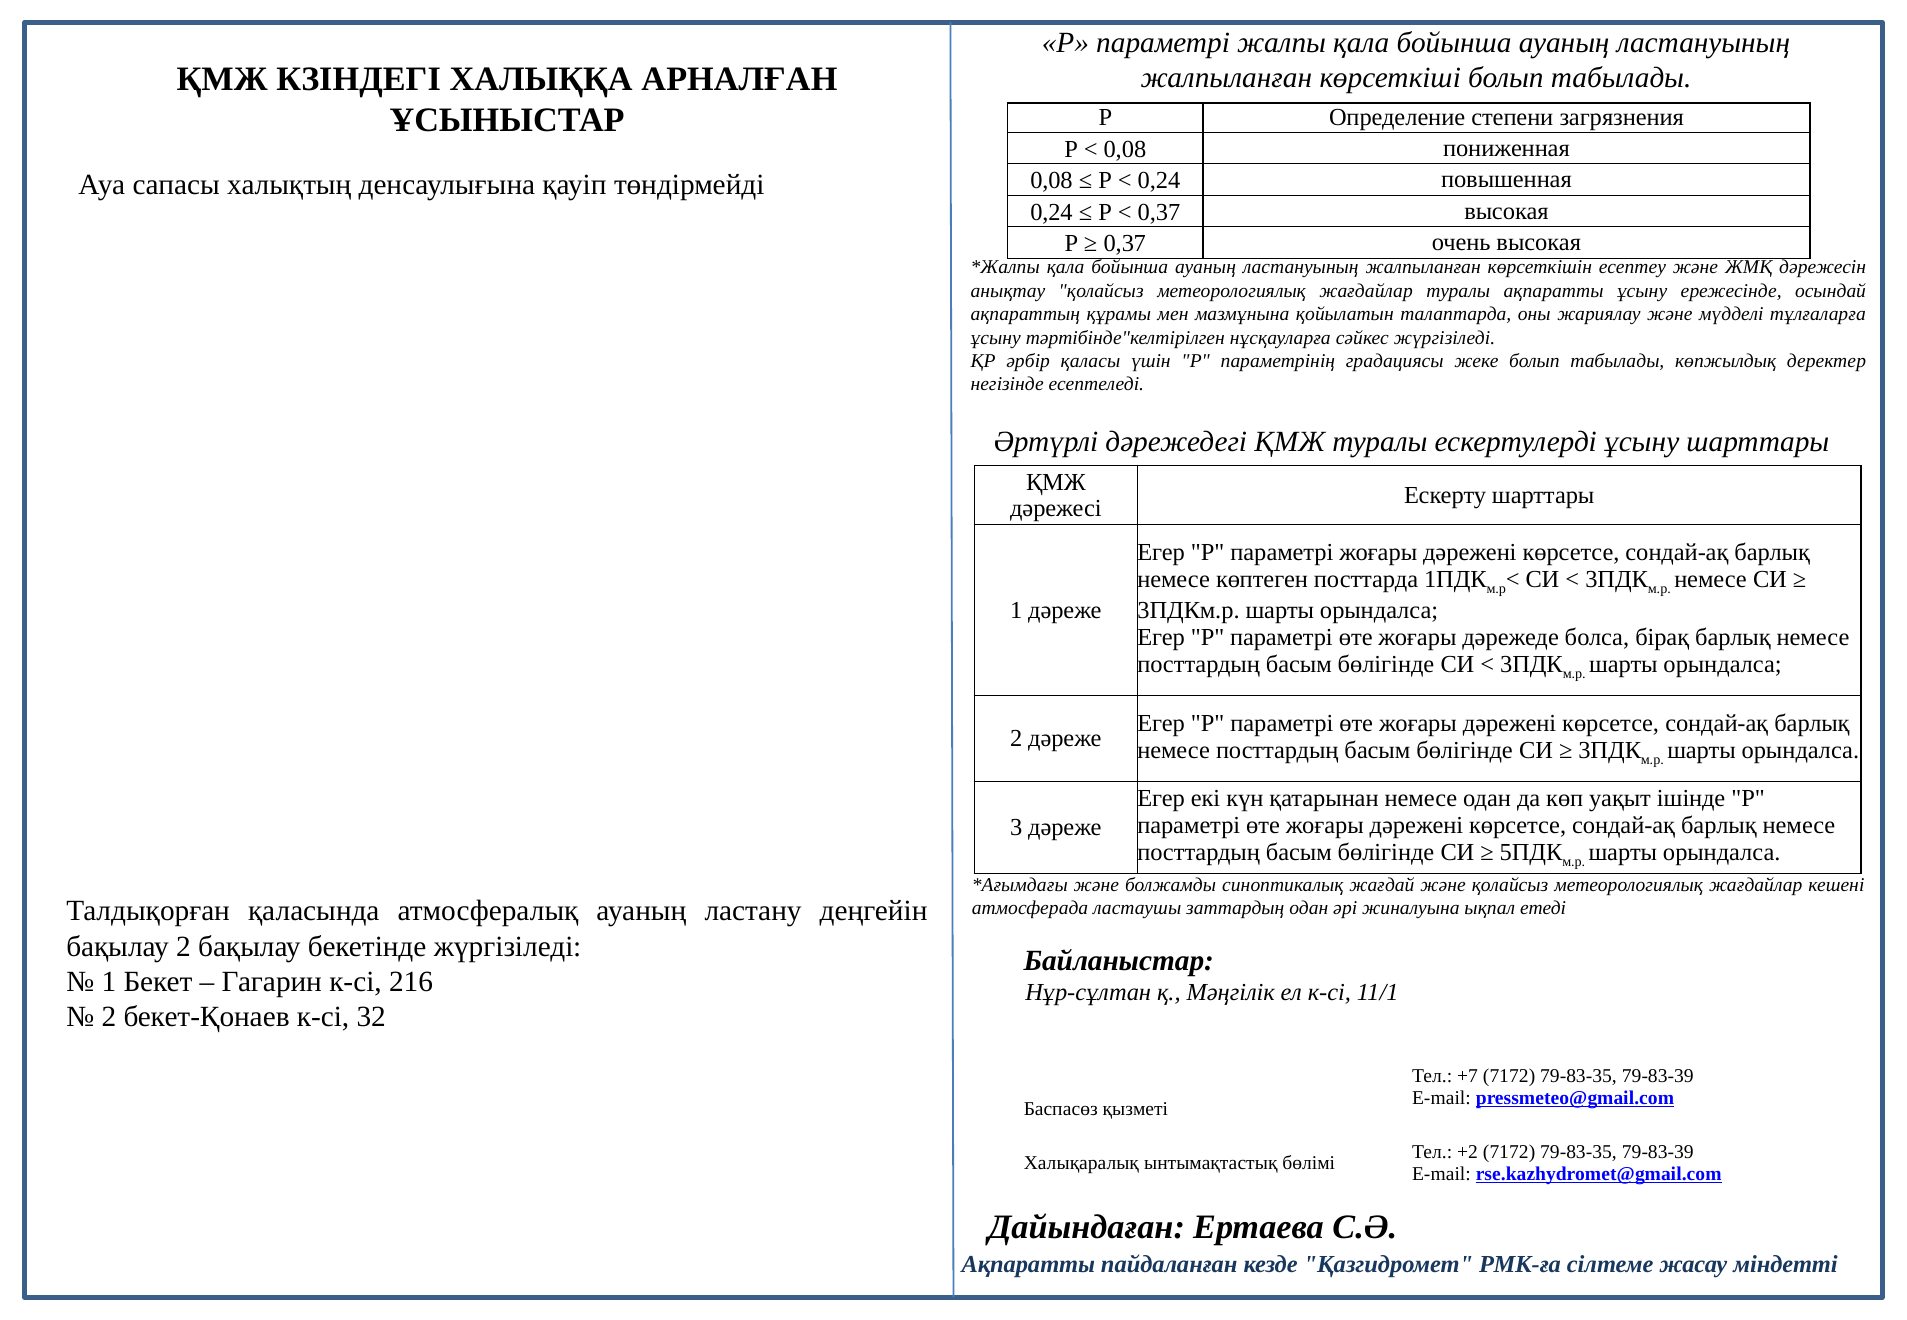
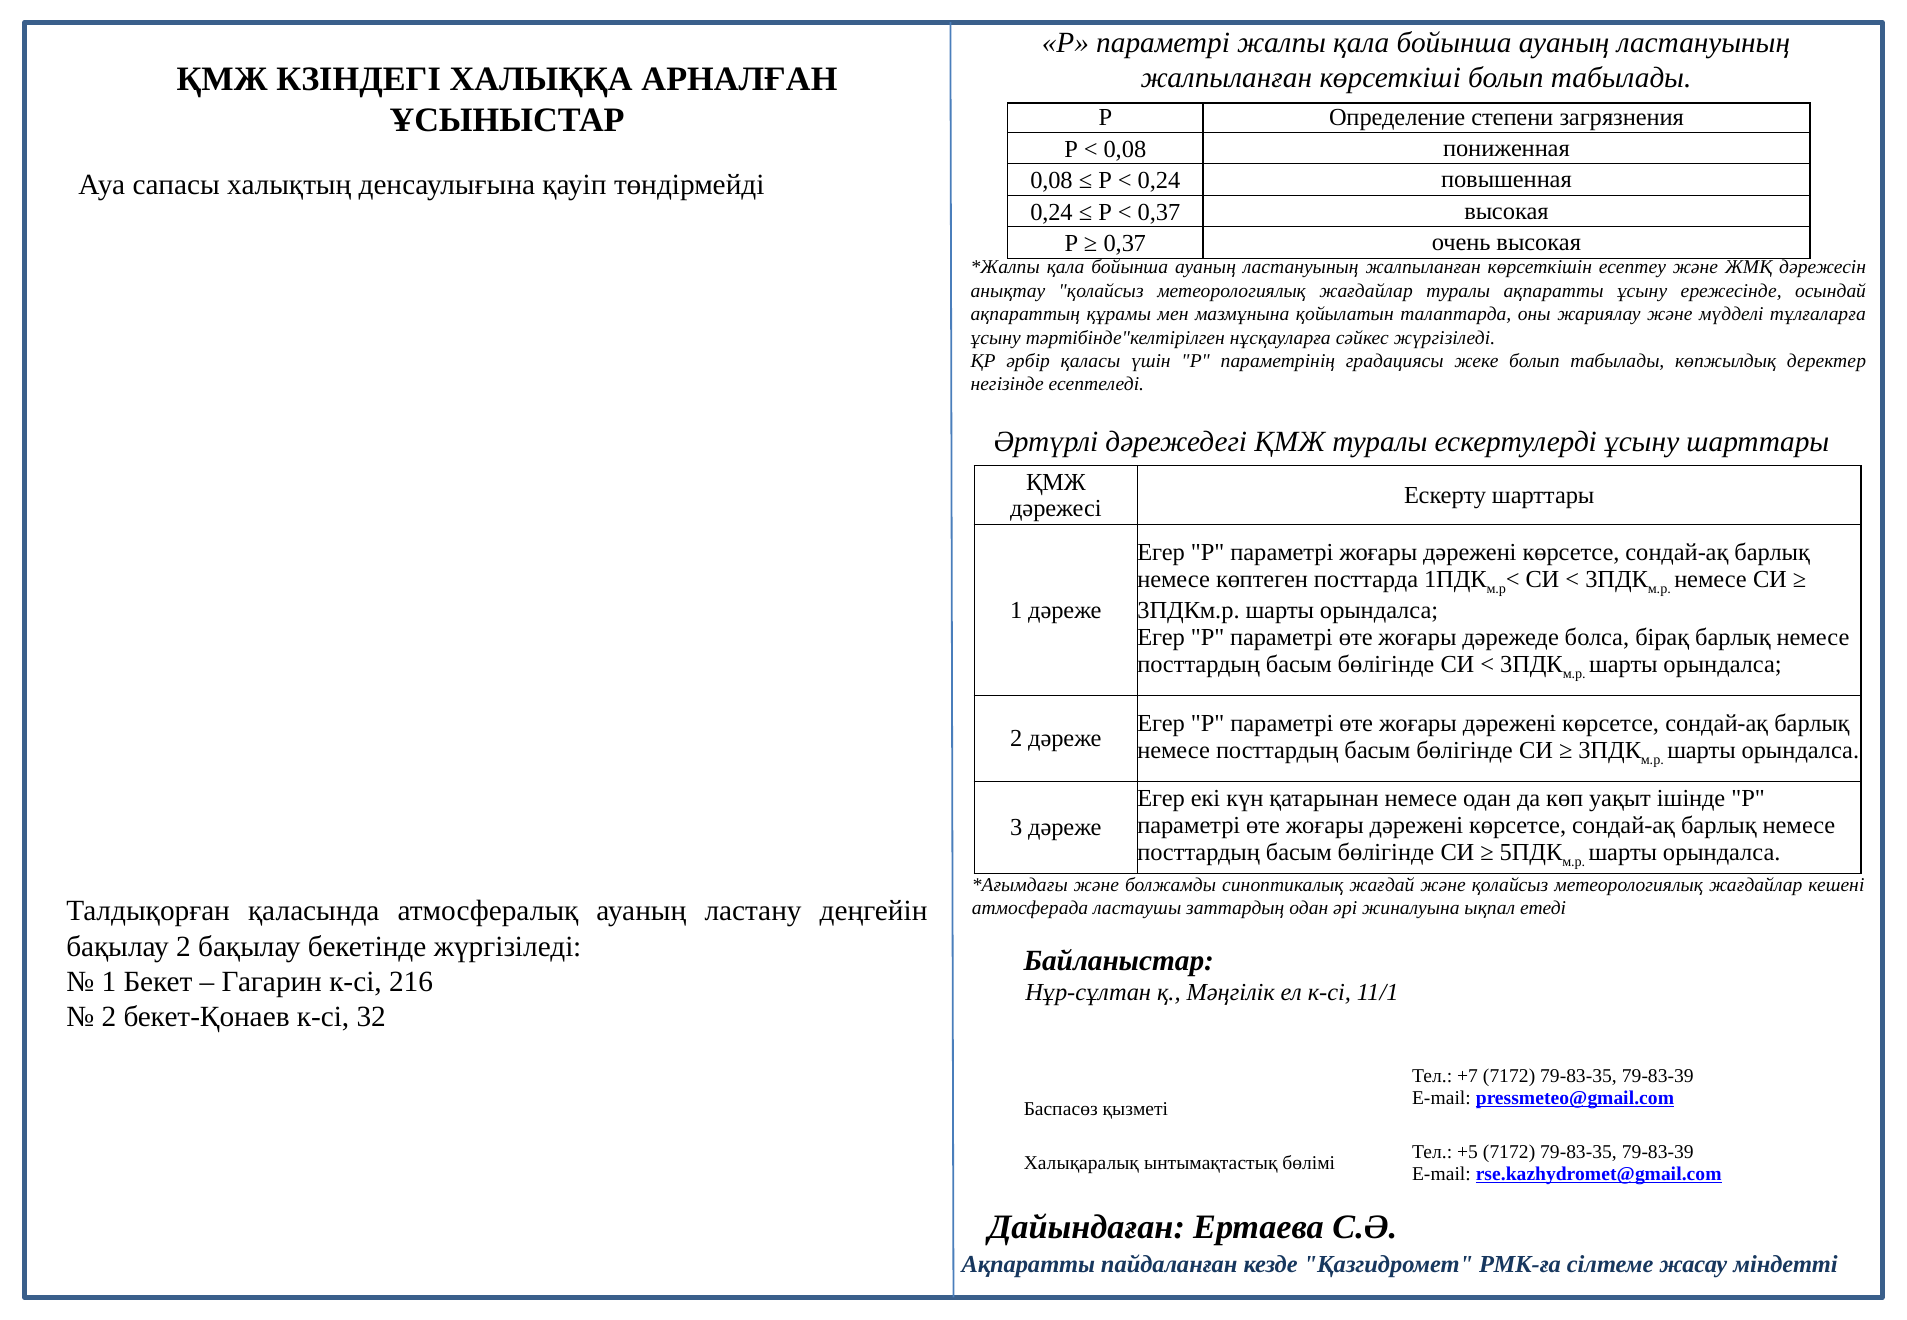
+2: +2 -> +5
